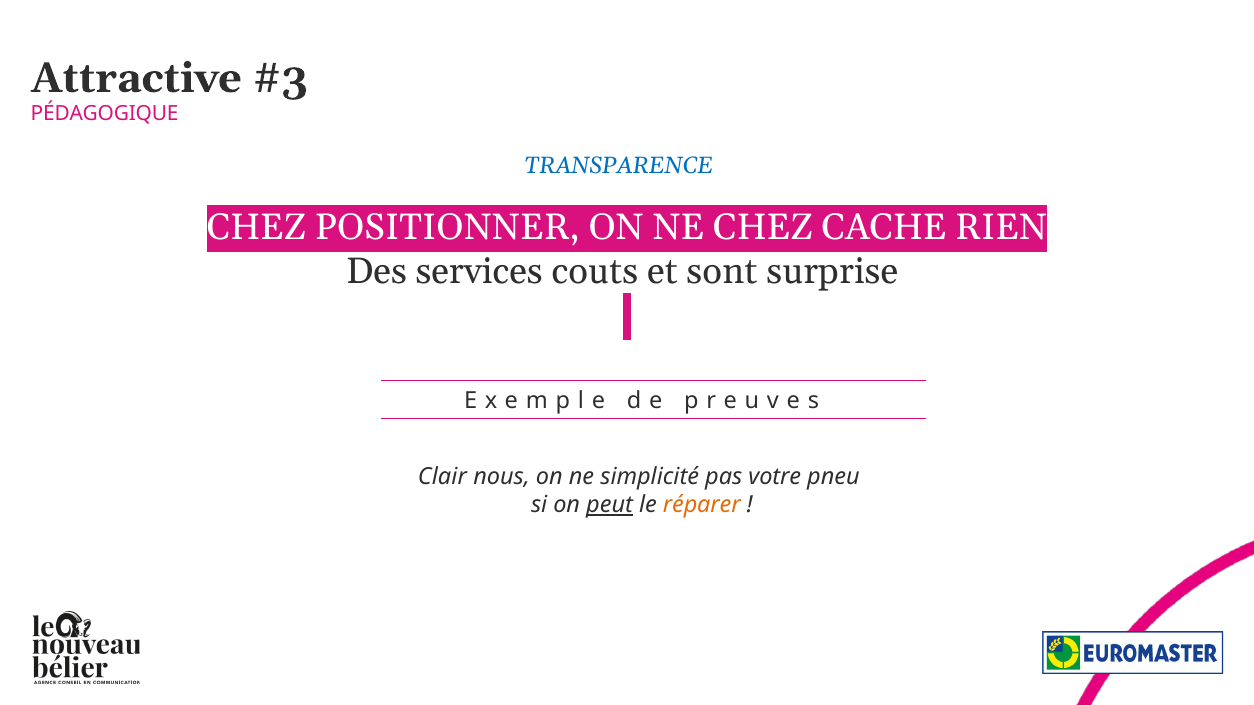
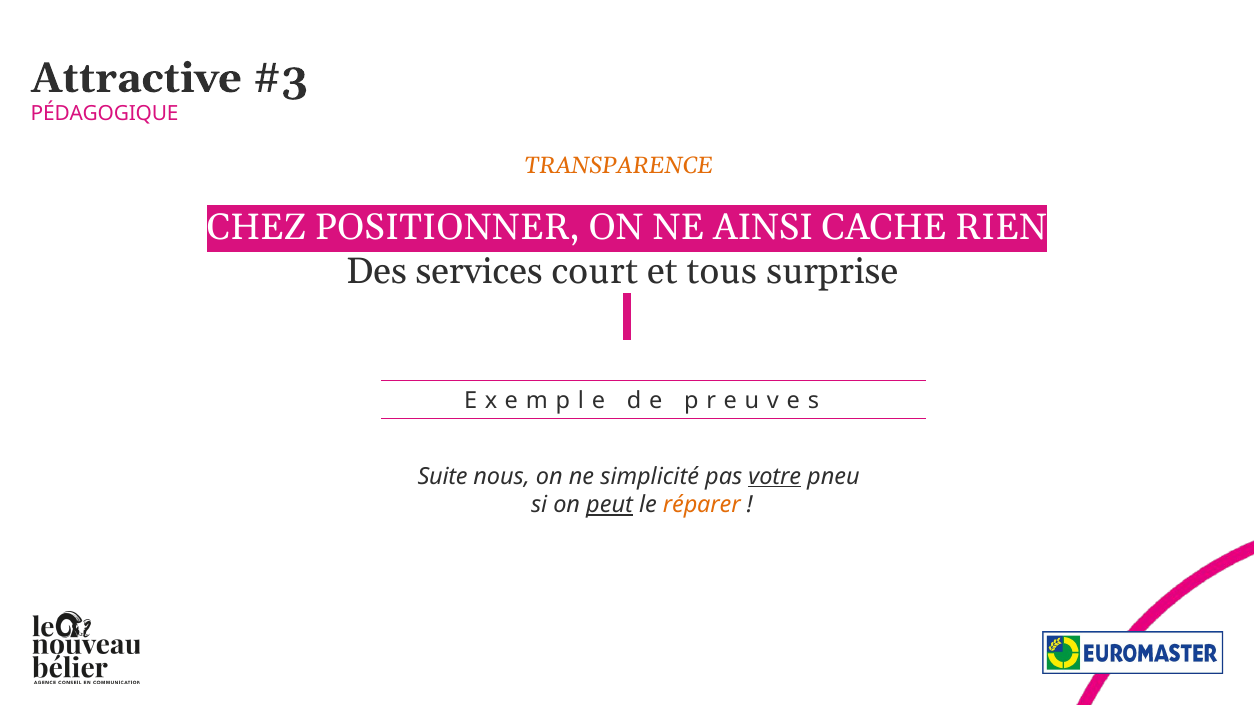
TRANSPARENCE colour: blue -> orange
NE CHEZ: CHEZ -> AINSI
couts: couts -> court
sont: sont -> tous
Clair: Clair -> Suite
votre underline: none -> present
